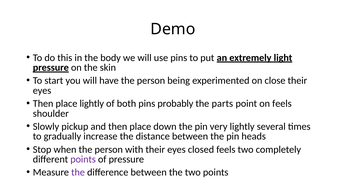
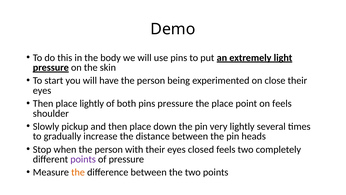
pins probably: probably -> pressure
the parts: parts -> place
the at (78, 172) colour: purple -> orange
